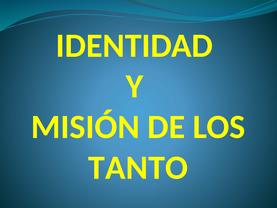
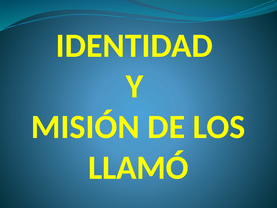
TANTO: TANTO -> LLAMÓ
